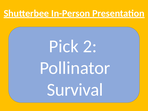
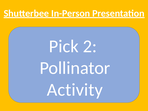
Survival: Survival -> Activity
